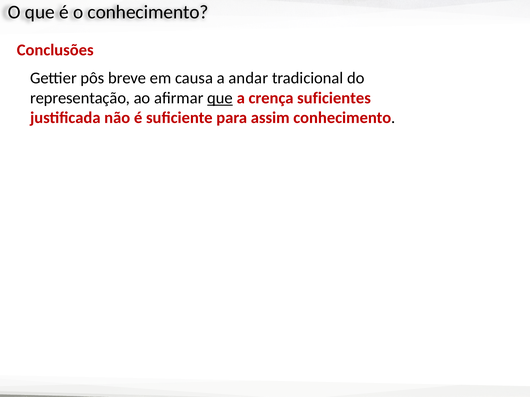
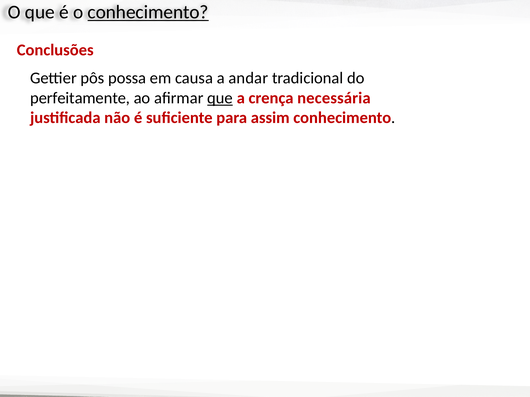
conhecimento at (148, 12) underline: none -> present
breve: breve -> possa
representação: representação -> perfeitamente
suficientes: suficientes -> necessária
